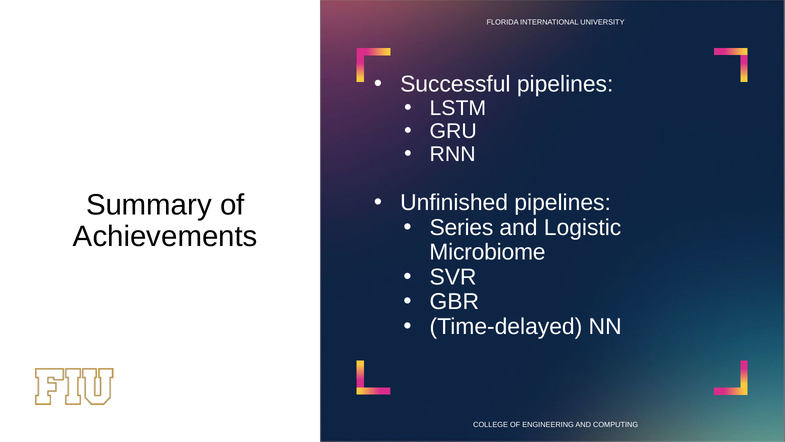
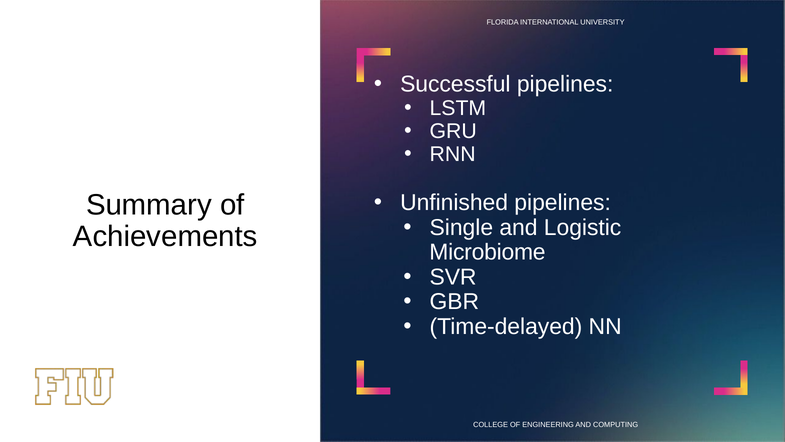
Series: Series -> Single
